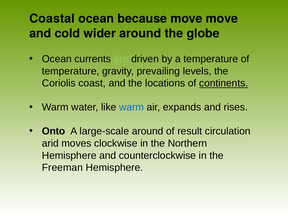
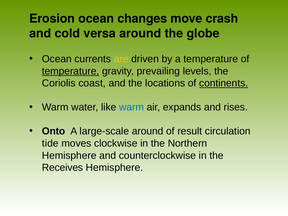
Coastal: Coastal -> Erosion
because: because -> changes
move move: move -> crash
wider: wider -> versa
are colour: light green -> yellow
temperature at (71, 71) underline: none -> present
arid: arid -> tide
Freeman: Freeman -> Receives
